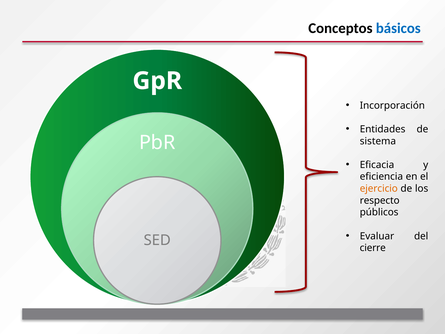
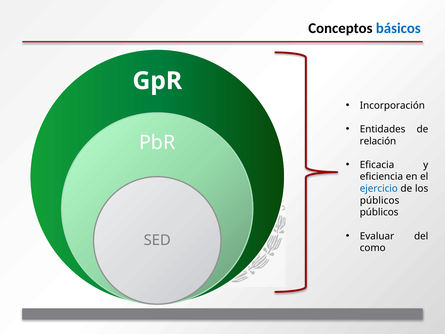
sistema: sistema -> relación
ejercicio colour: orange -> blue
respecto at (380, 200): respecto -> públicos
cierre: cierre -> como
